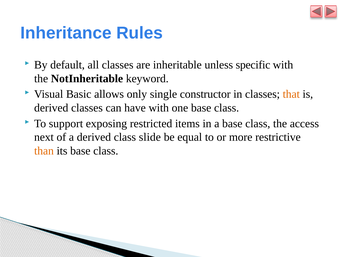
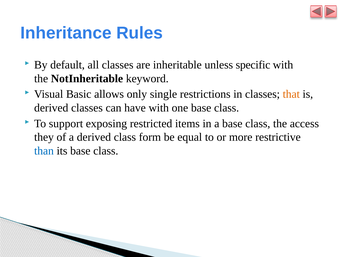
constructor: constructor -> restrictions
next: next -> they
slide: slide -> form
than colour: orange -> blue
